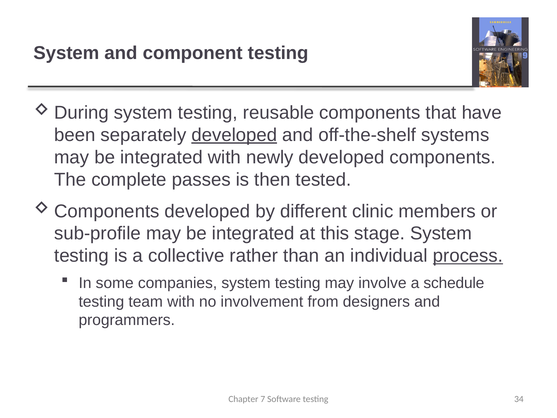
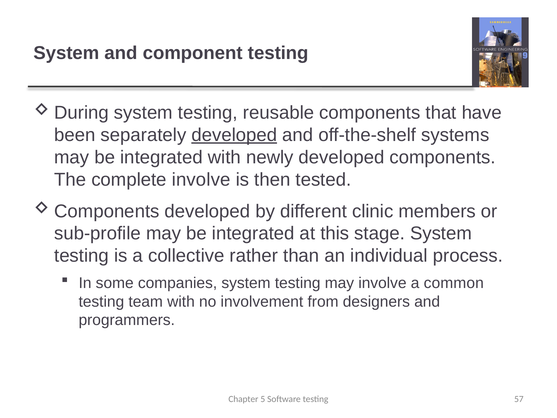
complete passes: passes -> involve
process underline: present -> none
schedule: schedule -> common
7: 7 -> 5
34: 34 -> 57
